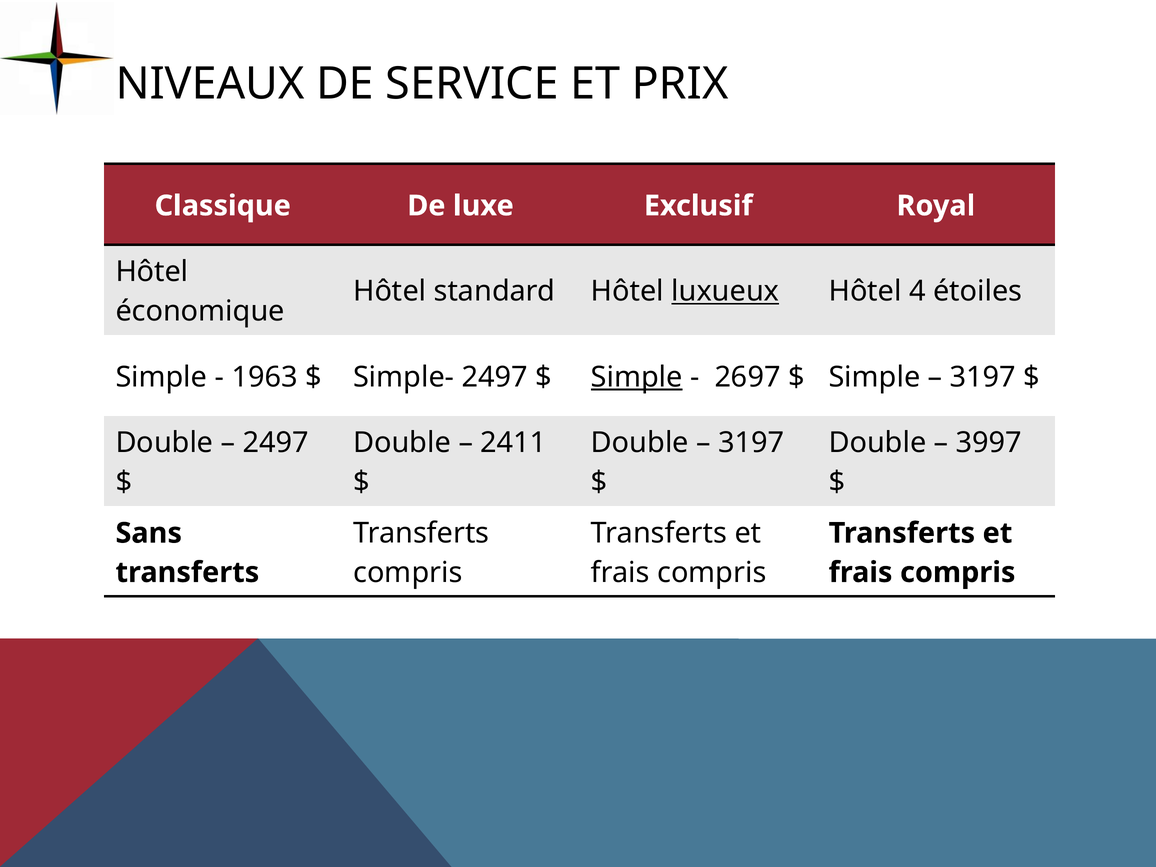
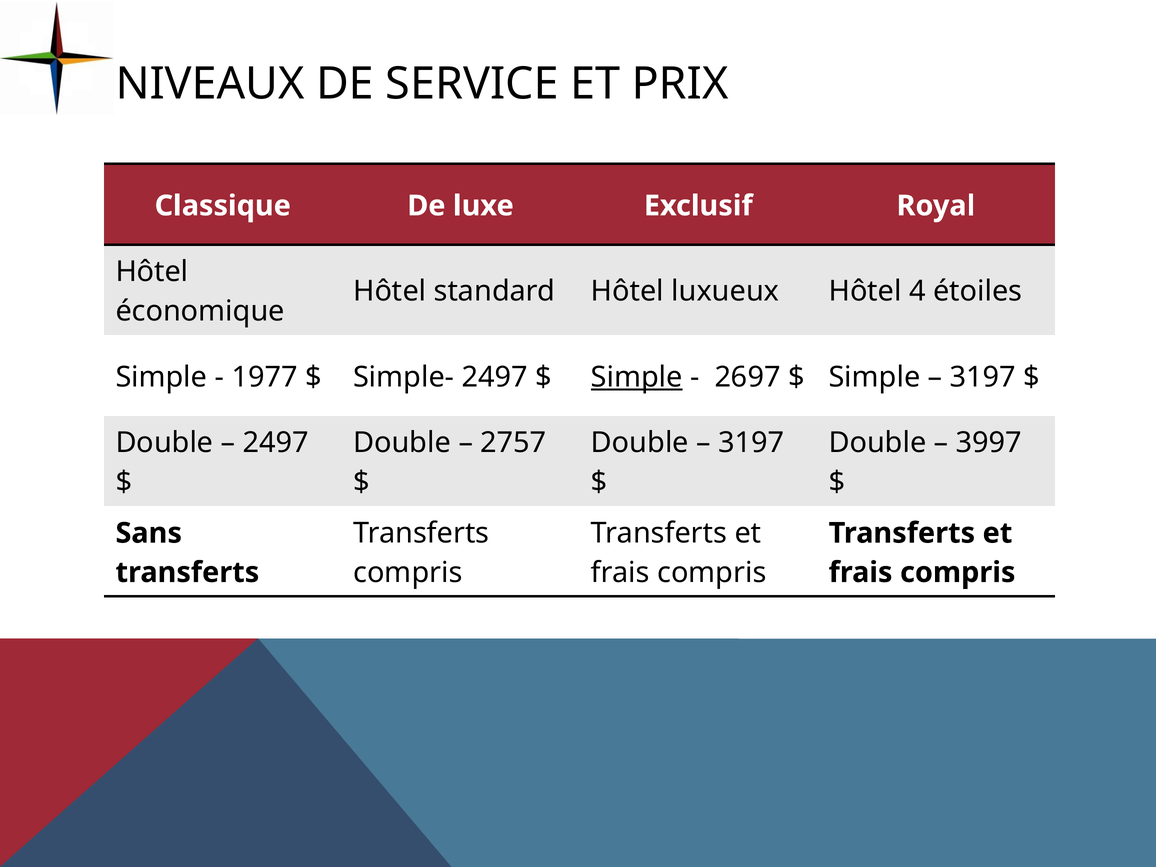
luxueux underline: present -> none
1963: 1963 -> 1977
2411: 2411 -> 2757
